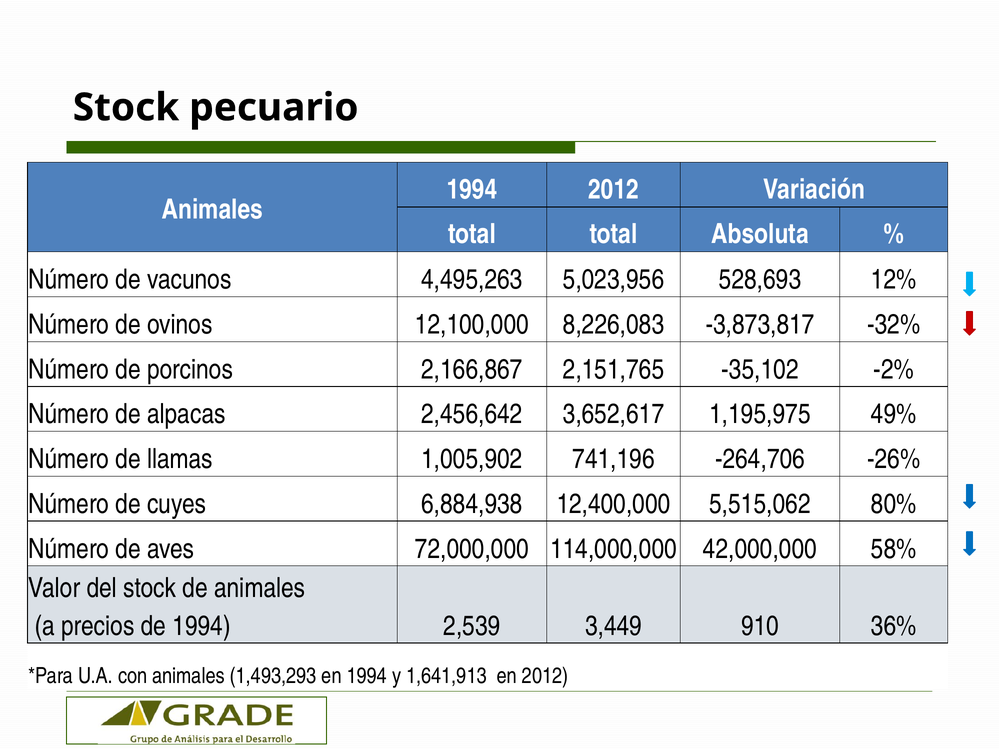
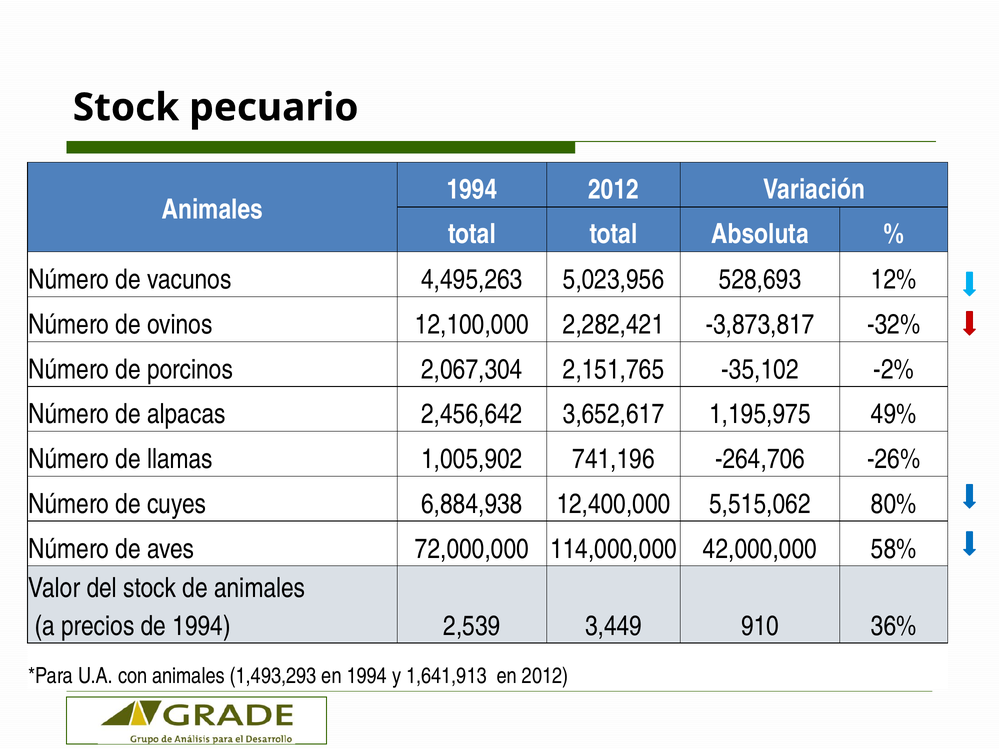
8,226,083: 8,226,083 -> 2,282,421
2,166,867: 2,166,867 -> 2,067,304
